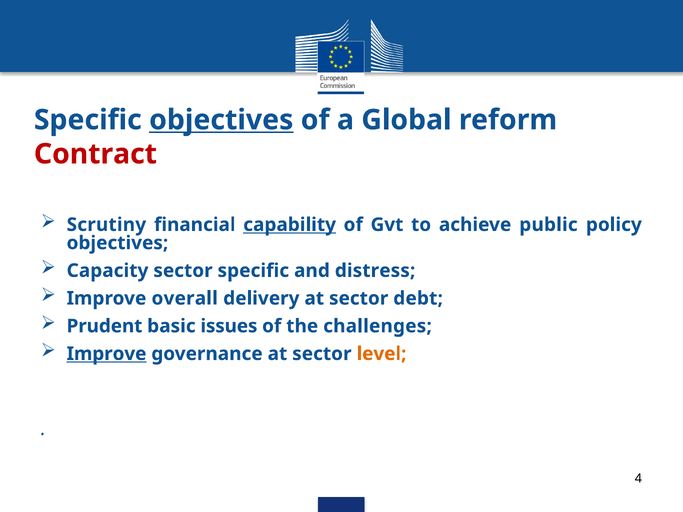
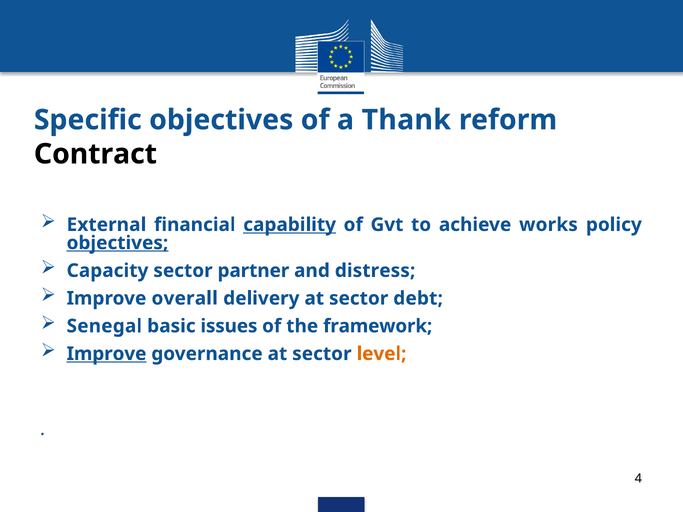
objectives at (221, 120) underline: present -> none
Global: Global -> Thank
Contract colour: red -> black
Scrutiny: Scrutiny -> External
public: public -> works
objectives at (117, 243) underline: none -> present
sector specific: specific -> partner
Prudent: Prudent -> Senegal
challenges: challenges -> framework
